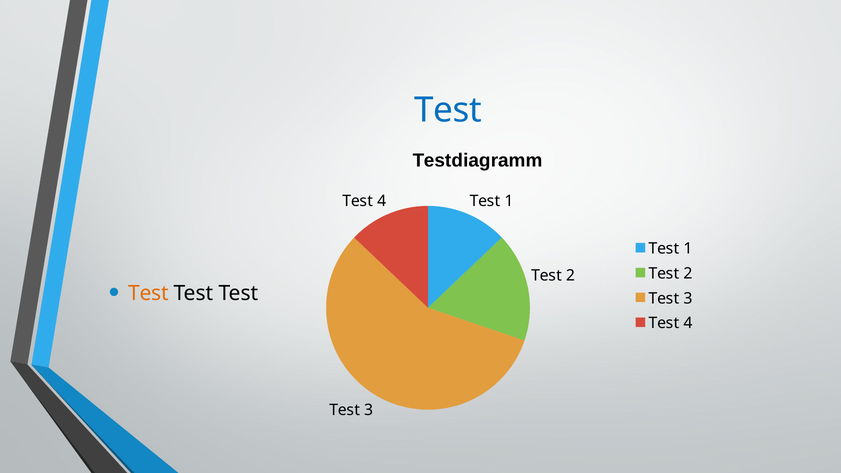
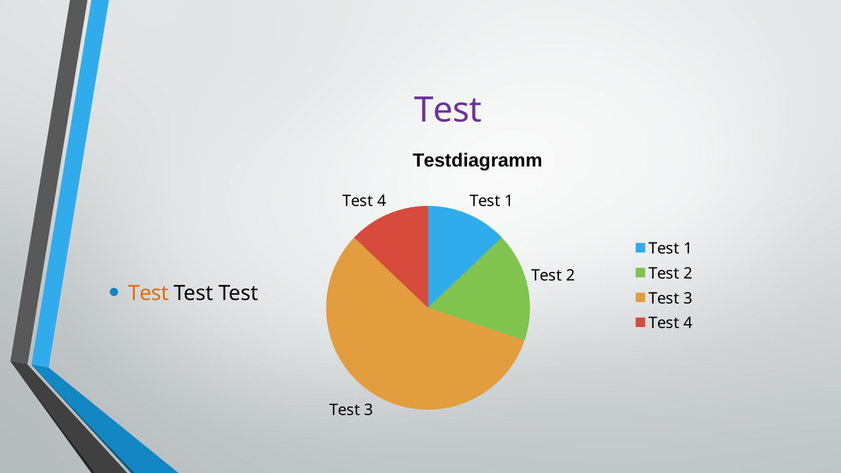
Test at (448, 110) colour: blue -> purple
